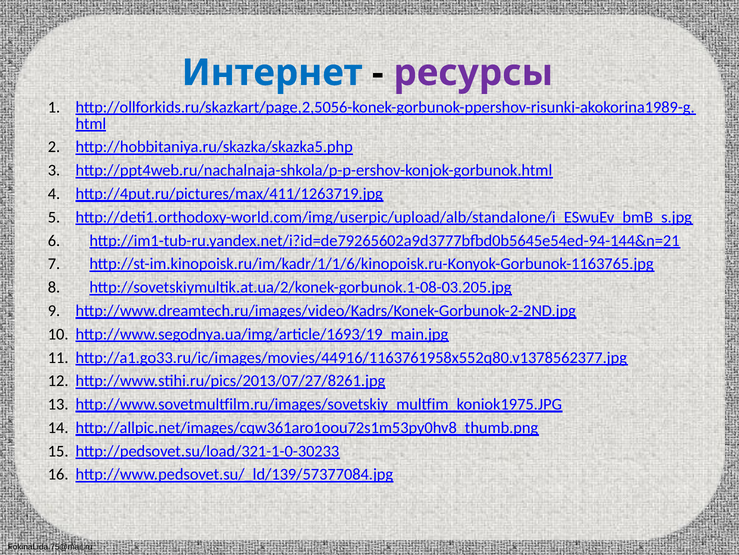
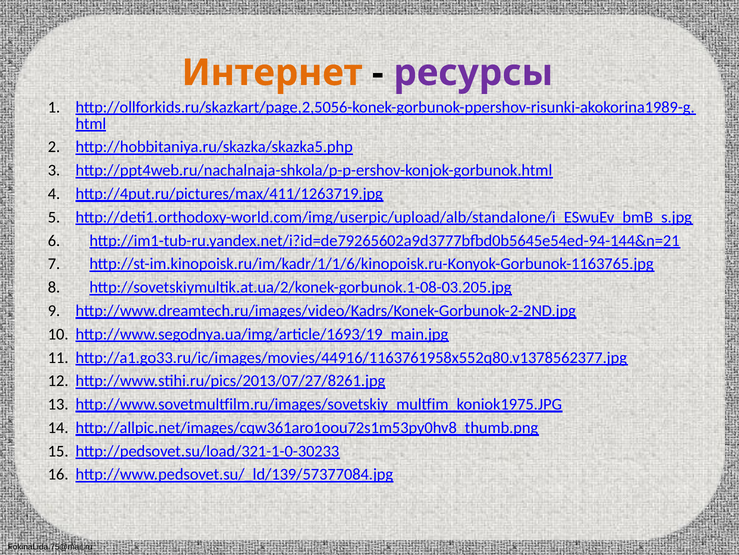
Интернет colour: blue -> orange
